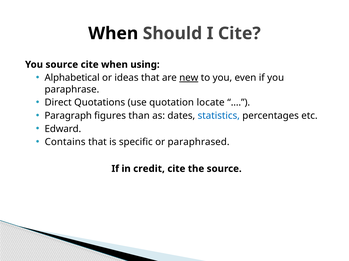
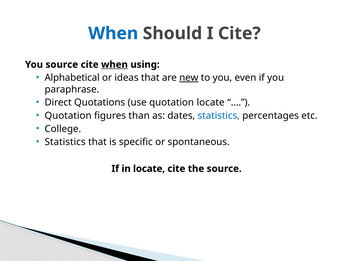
When at (113, 34) colour: black -> blue
when at (114, 65) underline: none -> present
Paragraph at (68, 116): Paragraph -> Quotation
Edward: Edward -> College
Contains at (65, 142): Contains -> Statistics
paraphrased: paraphrased -> spontaneous
in credit: credit -> locate
